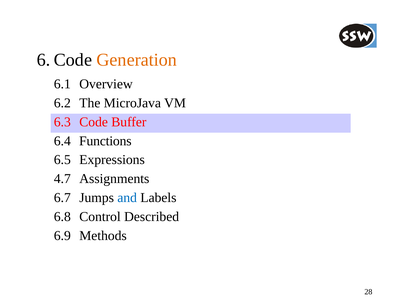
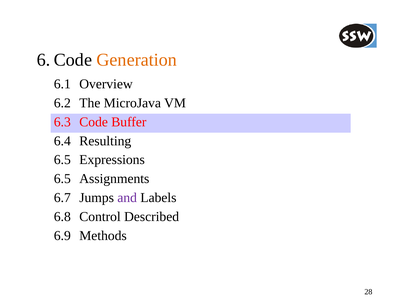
Functions: Functions -> Resulting
4.7 at (62, 179): 4.7 -> 6.5
and colour: blue -> purple
